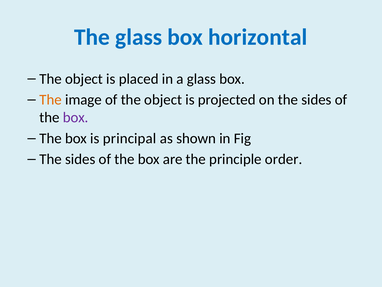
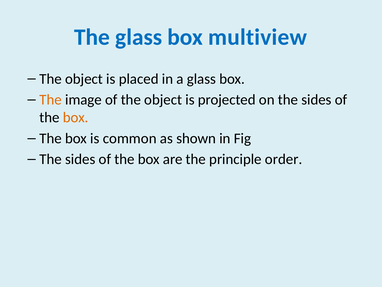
horizontal: horizontal -> multiview
box at (76, 117) colour: purple -> orange
principal: principal -> common
